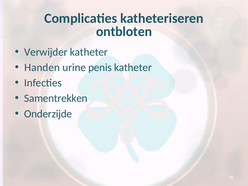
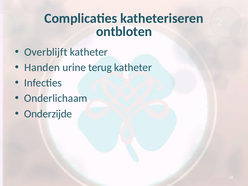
Verwijder: Verwijder -> Overblijft
penis: penis -> terug
Samentrekken: Samentrekken -> Onderlichaam
